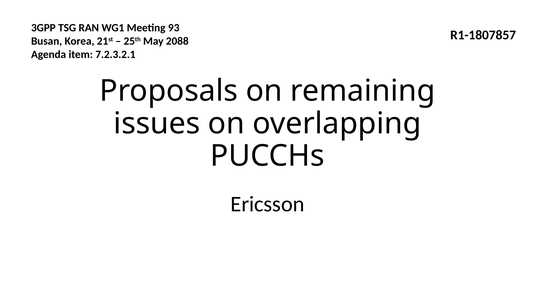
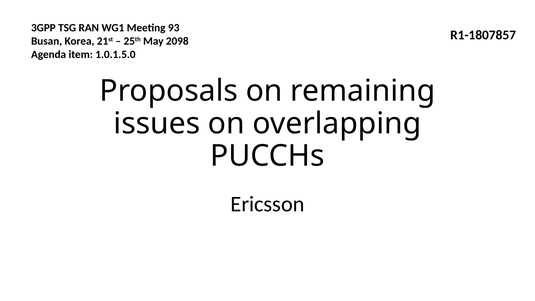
2088: 2088 -> 2098
7.2.3.2.1: 7.2.3.2.1 -> 1.0.1.5.0
